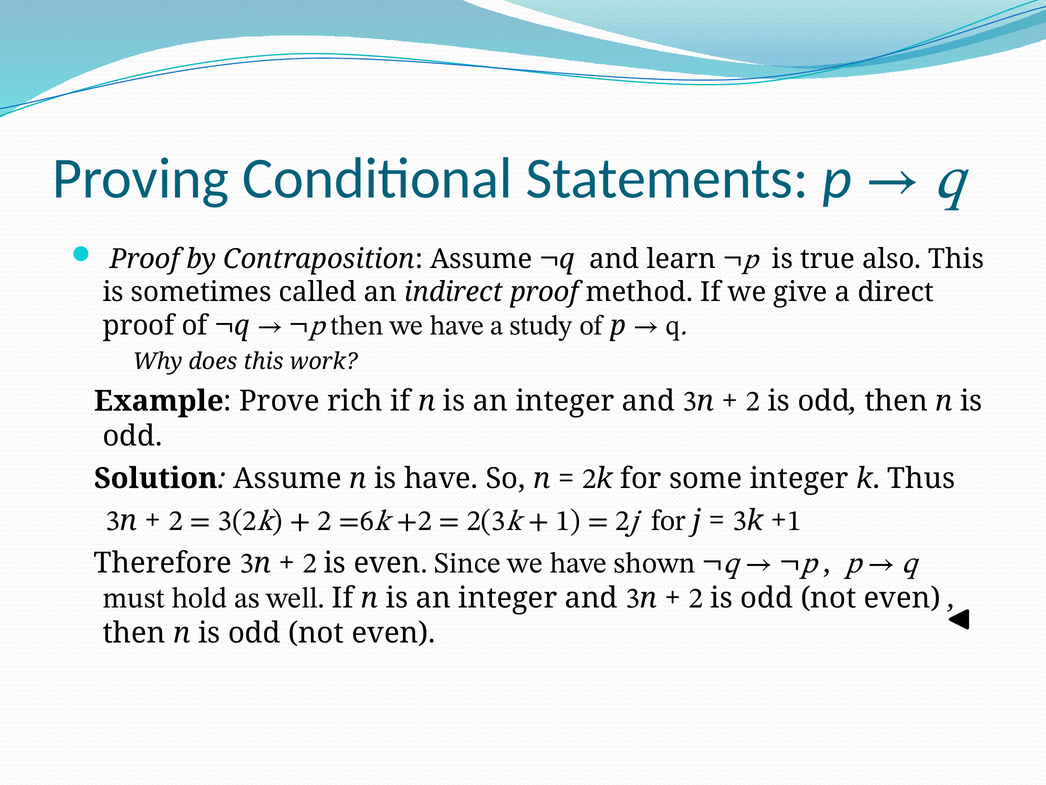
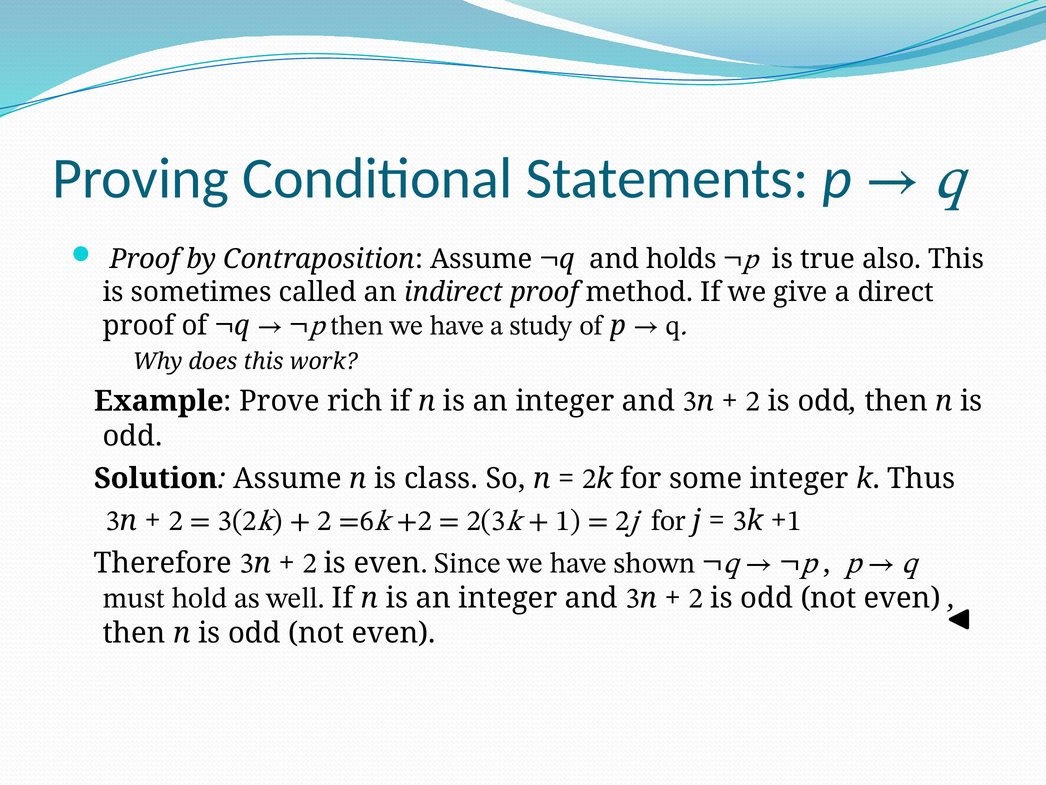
learn: learn -> holds
is have: have -> class
